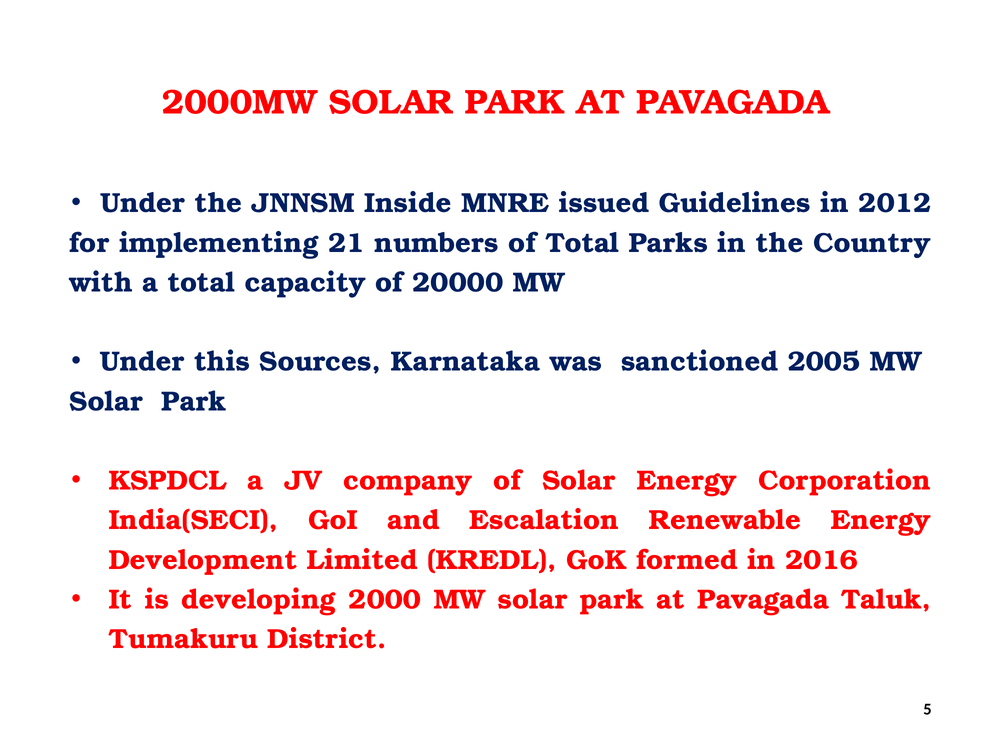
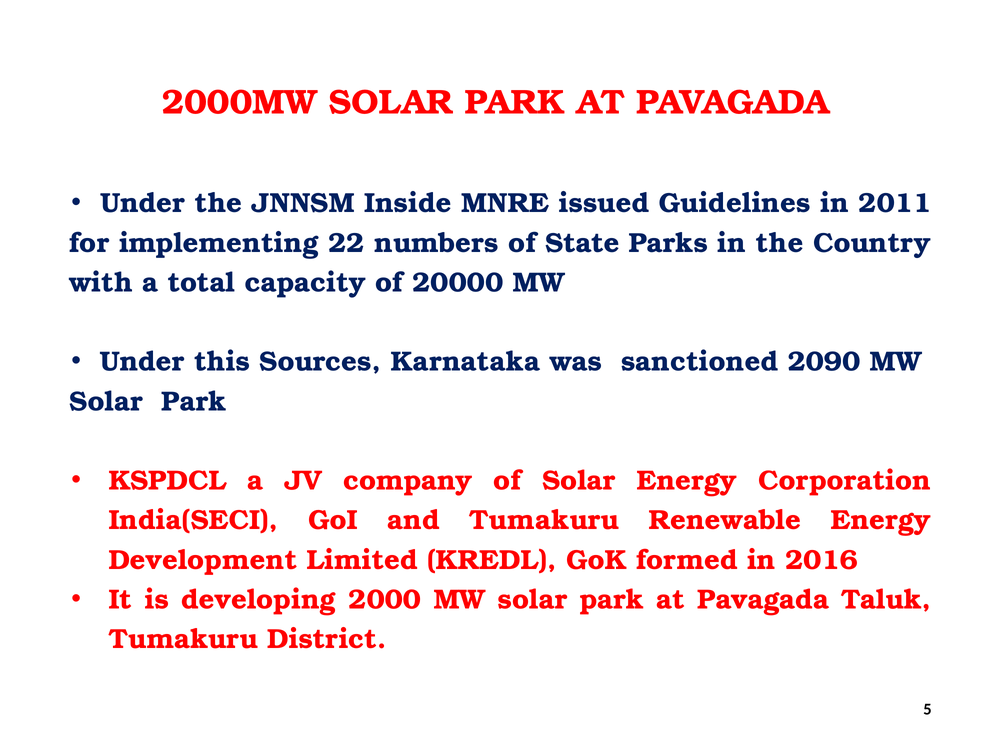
2012: 2012 -> 2011
21: 21 -> 22
of Total: Total -> State
2005: 2005 -> 2090
and Escalation: Escalation -> Tumakuru
